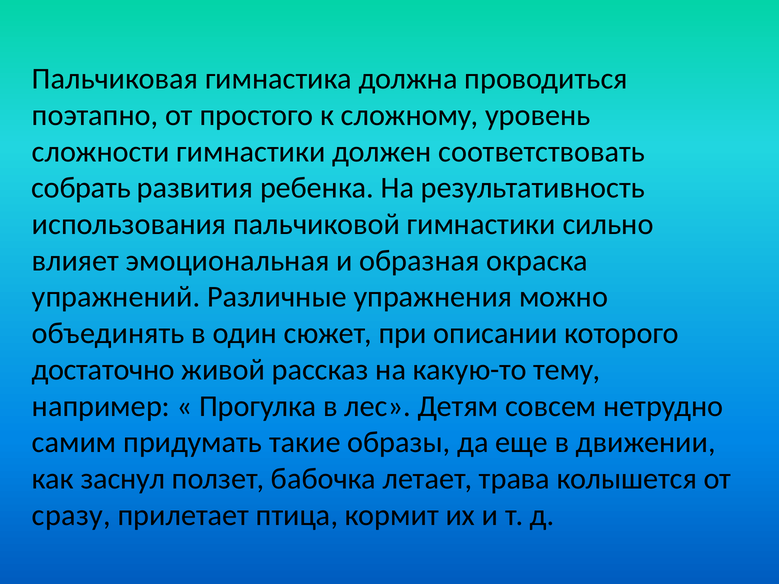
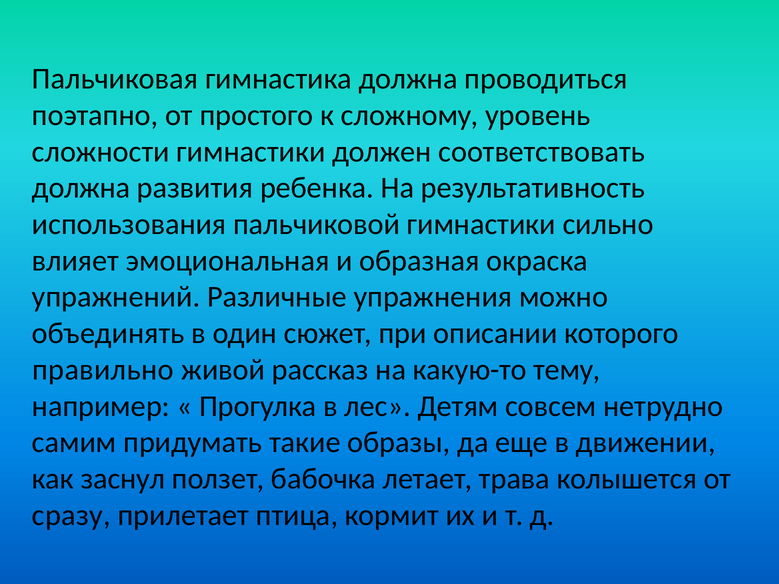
собрать at (81, 188): собрать -> должна
достаточно: достаточно -> правильно
